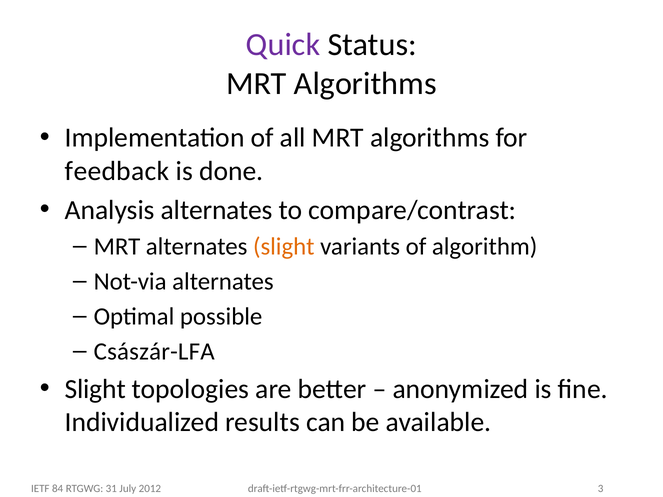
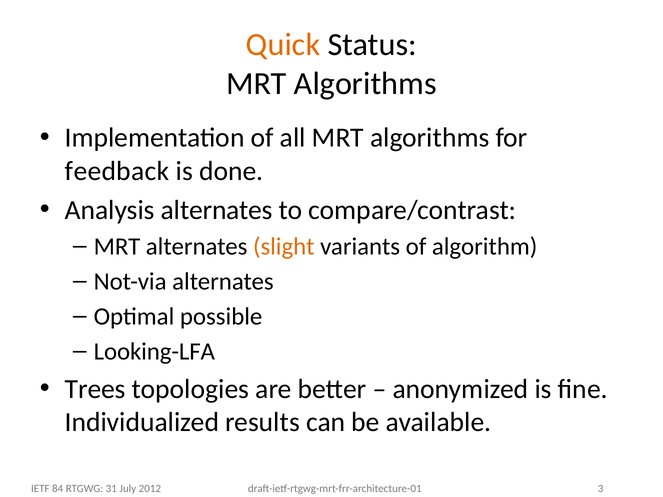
Quick colour: purple -> orange
Császár-LFA: Császár-LFA -> Looking-LFA
Slight at (95, 389): Slight -> Trees
